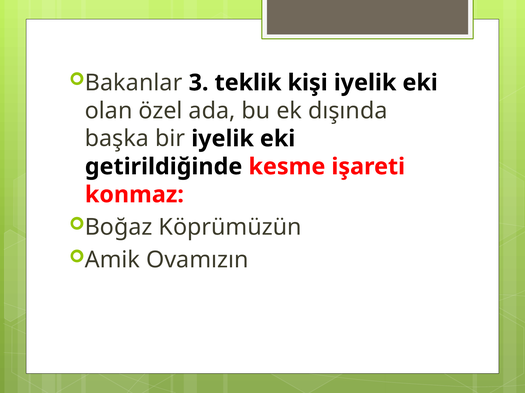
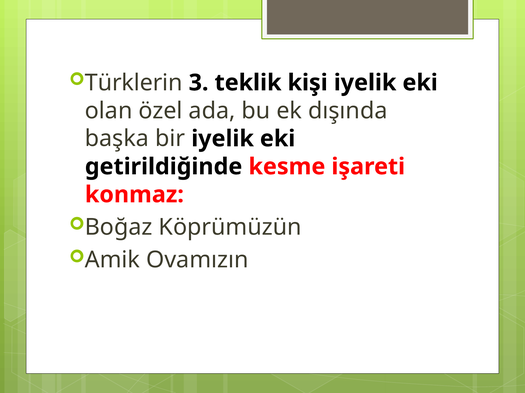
Bakanlar: Bakanlar -> Türklerin
